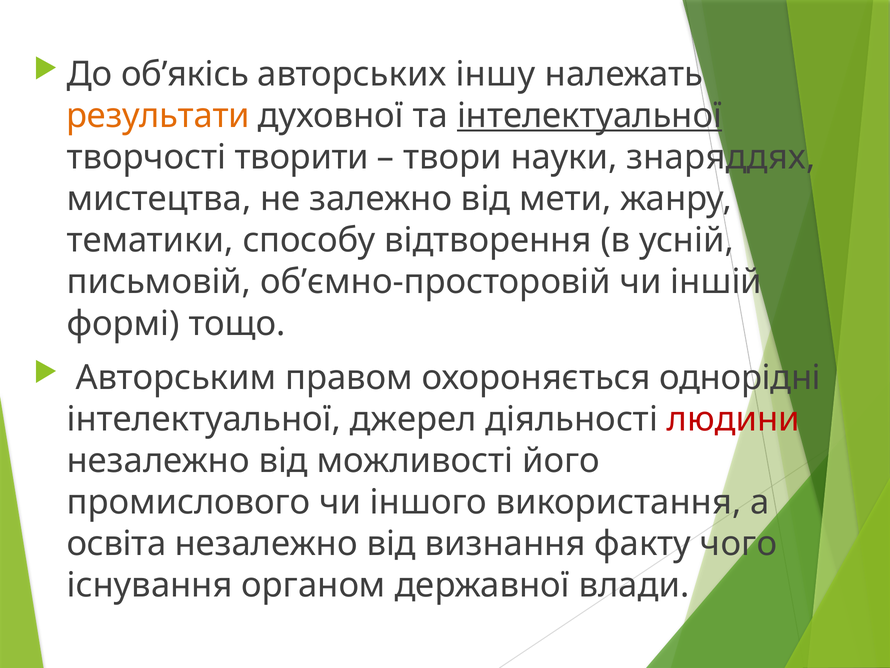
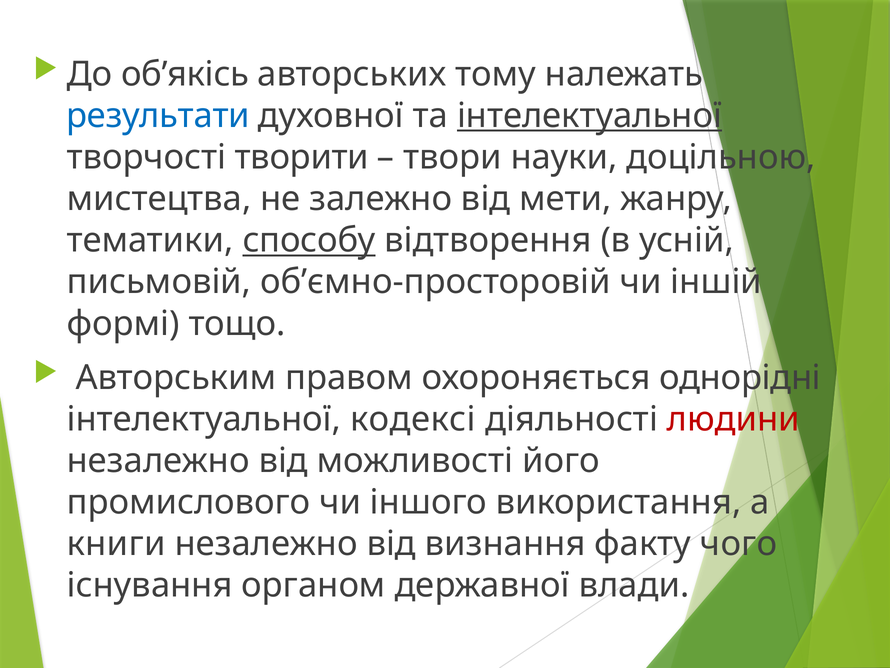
іншу: іншу -> тому
результати colour: orange -> blue
знаряддях: знаряддях -> доцільною
способу underline: none -> present
джерел: джерел -> кодексі
освіта: освіта -> книги
